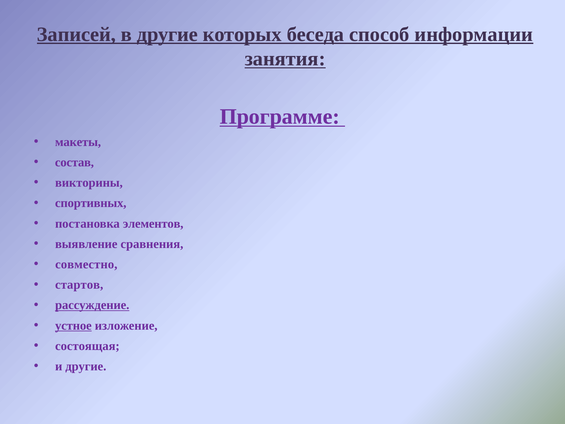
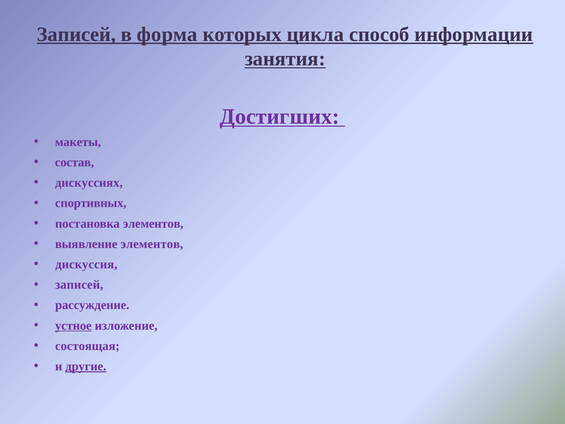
в другие: другие -> форма
беседа: беседа -> цикла
Программе: Программе -> Достигших
викторины: викторины -> дискуссиях
выявление сравнения: сравнения -> элементов
совместно: совместно -> дискуссия
стартов at (79, 285): стартов -> записей
рассуждение underline: present -> none
другие at (86, 366) underline: none -> present
